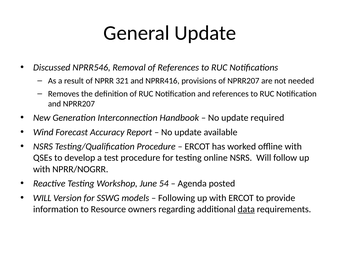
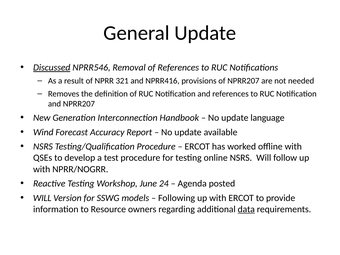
Discussed underline: none -> present
required: required -> language
54: 54 -> 24
